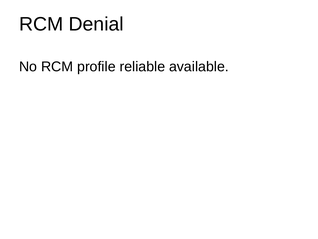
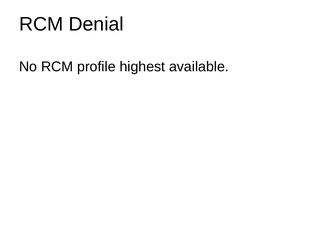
reliable: reliable -> highest
